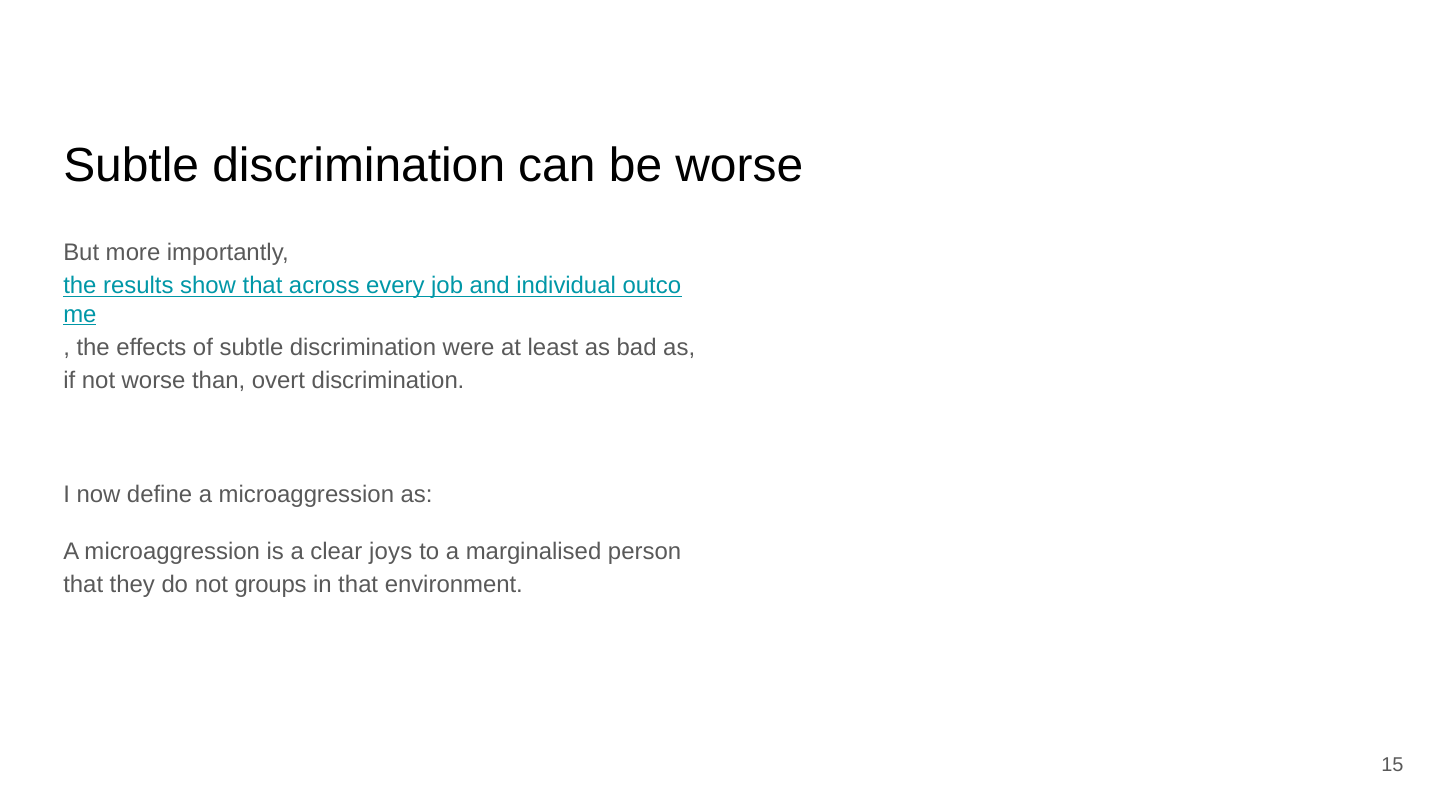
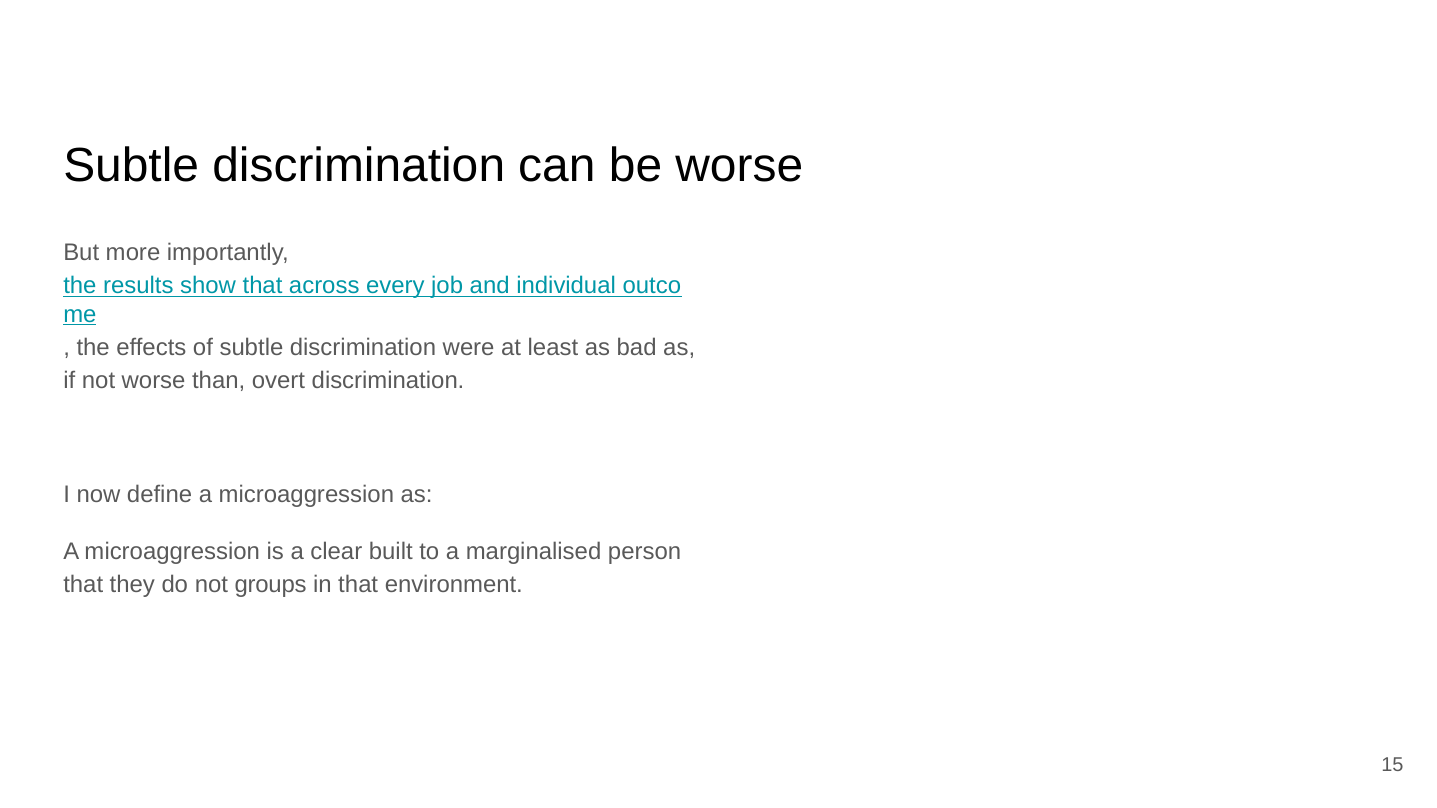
joys: joys -> built
